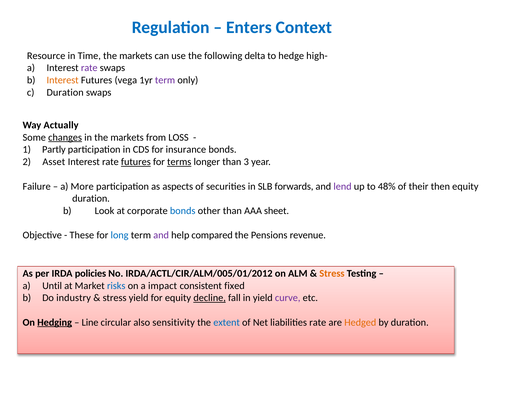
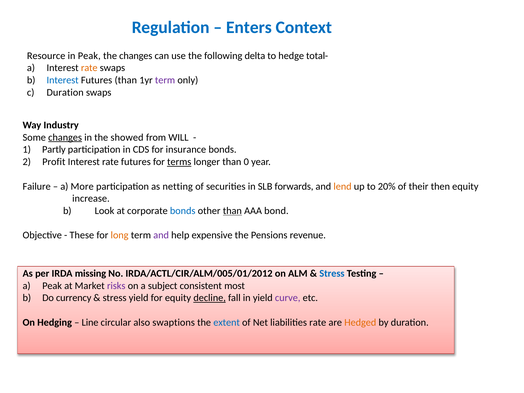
in Time: Time -> Peak
markets at (136, 56): markets -> changes
high-: high- -> total-
rate at (89, 68) colour: purple -> orange
Interest at (63, 80) colour: orange -> blue
Futures vega: vega -> than
Actually: Actually -> Industry
in the markets: markets -> showed
LOSS: LOSS -> WILL
Asset: Asset -> Profit
futures at (136, 162) underline: present -> none
3: 3 -> 0
aspects: aspects -> netting
lend colour: purple -> orange
48%: 48% -> 20%
duration at (91, 199): duration -> increase
than at (232, 211) underline: none -> present
sheet: sheet -> bond
long colour: blue -> orange
compared: compared -> expensive
policies: policies -> missing
Stress at (332, 273) colour: orange -> blue
a Until: Until -> Peak
risks colour: blue -> purple
impact: impact -> subject
fixed: fixed -> most
industry: industry -> currency
Hedging underline: present -> none
sensitivity: sensitivity -> swaptions
